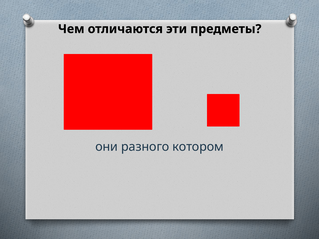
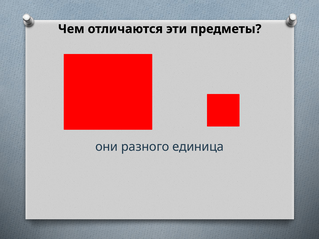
котором: котором -> единица
